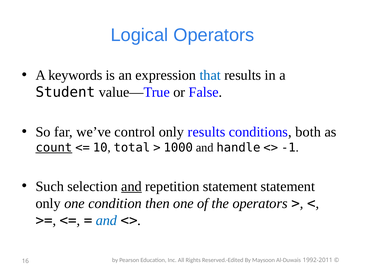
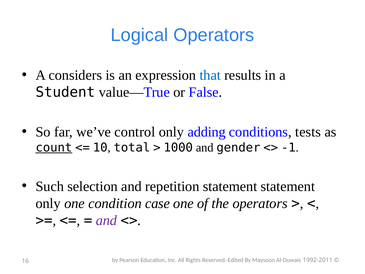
keywords: keywords -> considers
only results: results -> adding
both: both -> tests
handle: handle -> gender
and at (131, 186) underline: present -> none
then: then -> case
and at (106, 220) colour: blue -> purple
